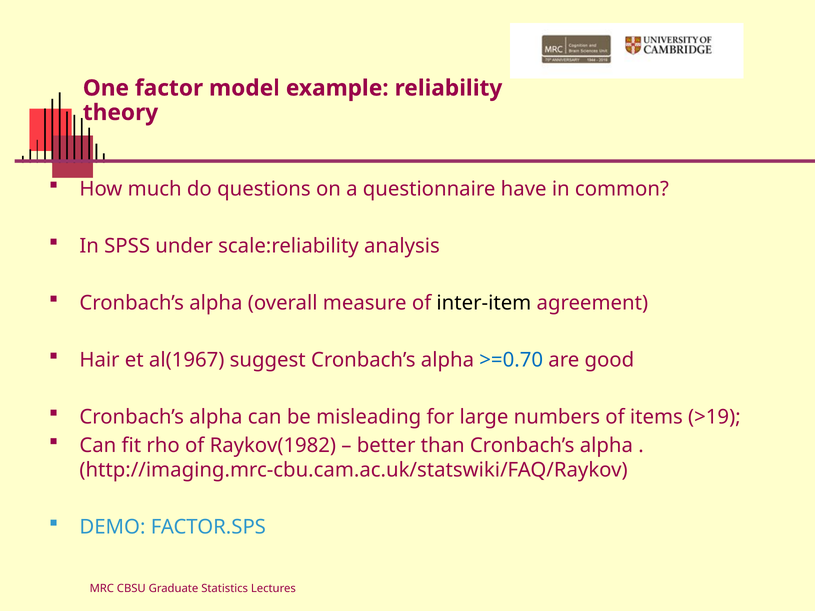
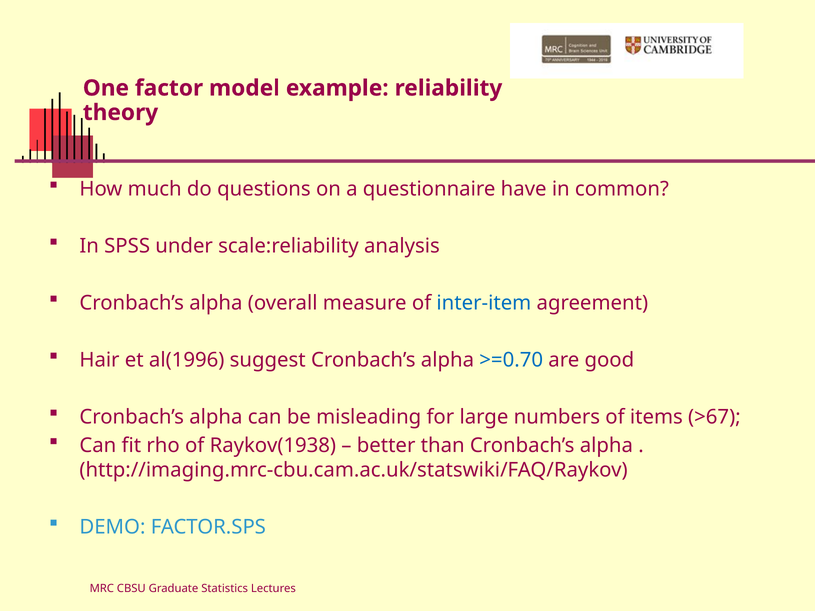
inter-item colour: black -> blue
al(1967: al(1967 -> al(1996
>19: >19 -> >67
Raykov(1982: Raykov(1982 -> Raykov(1938
